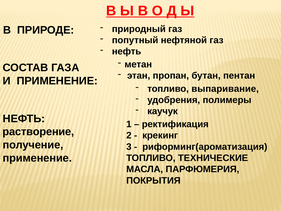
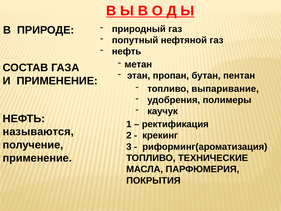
растворение: растворение -> называются
